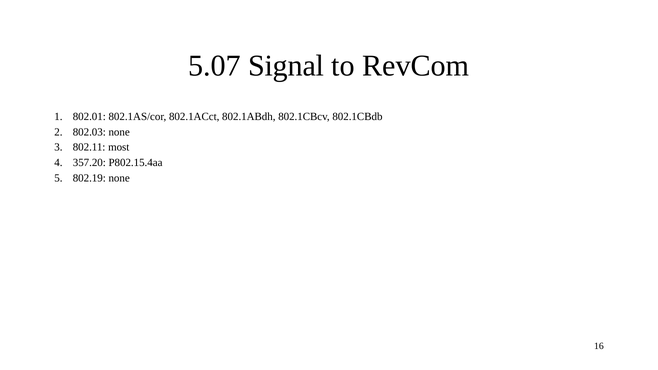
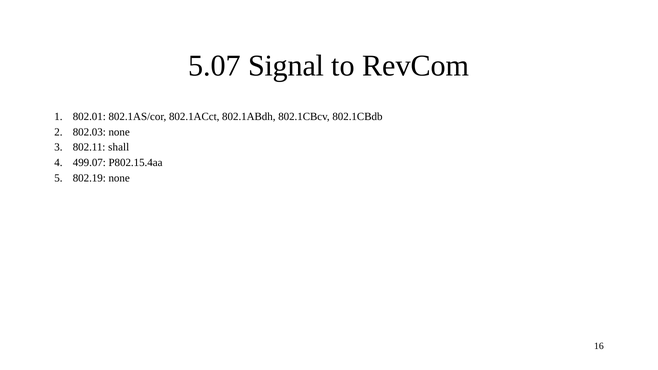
most: most -> shall
357.20: 357.20 -> 499.07
